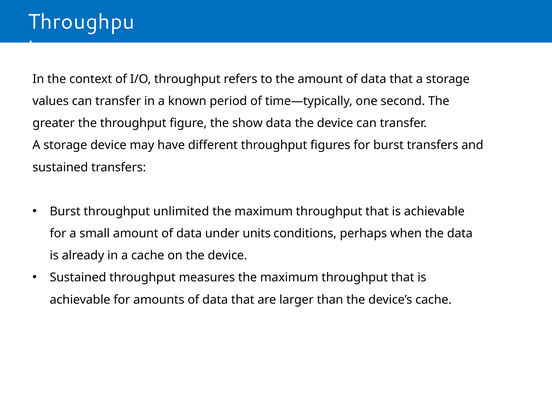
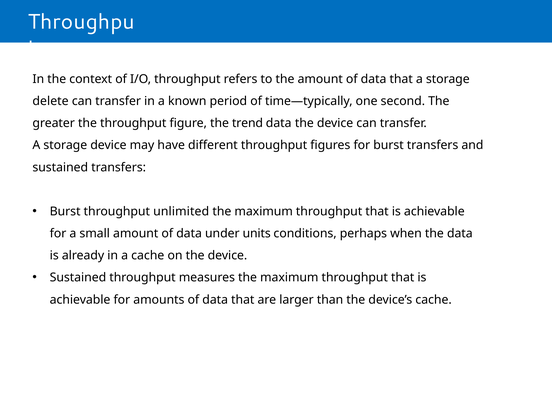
values: values -> delete
show: show -> trend
